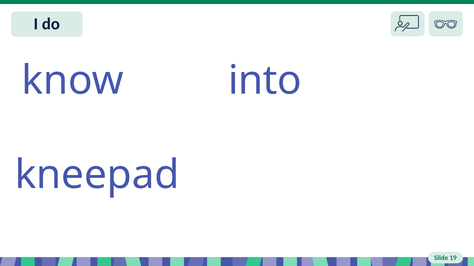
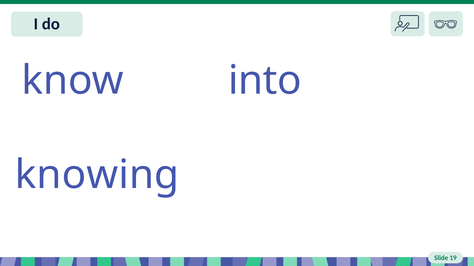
kneepad: kneepad -> knowing
